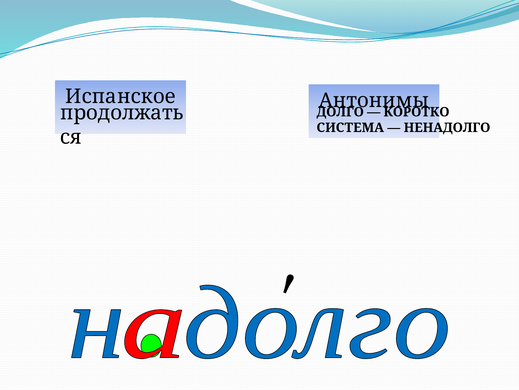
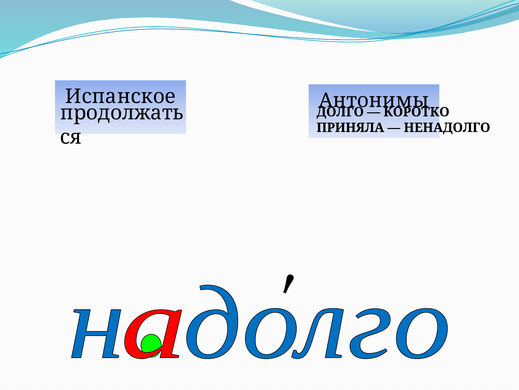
СИСТЕМА: СИСТЕМА -> ПРИНЯЛА
